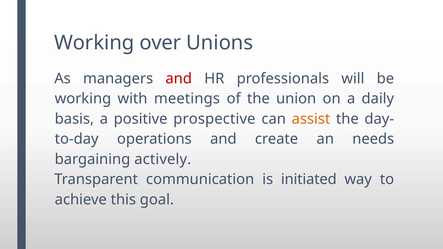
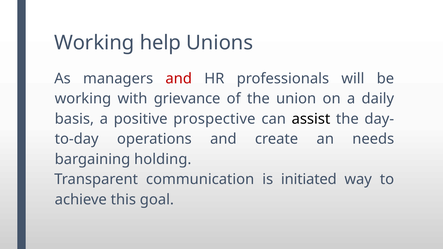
over: over -> help
meetings: meetings -> grievance
assist colour: orange -> black
actively: actively -> holding
